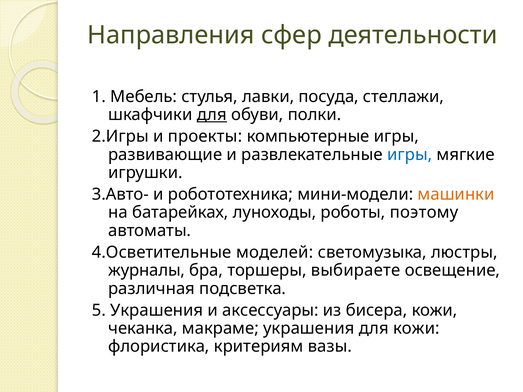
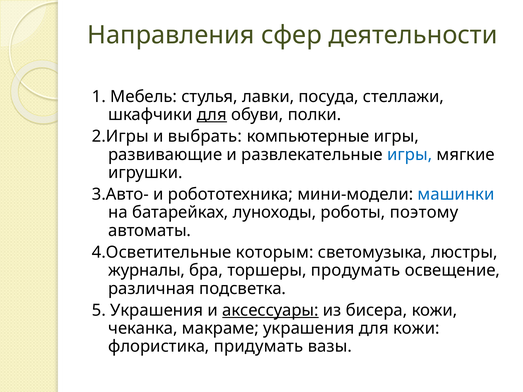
проекты: проекты -> выбрать
машинки colour: orange -> blue
моделей: моделей -> которым
выбираете: выбираете -> продумать
аксессуары underline: none -> present
критериям: критериям -> придумать
